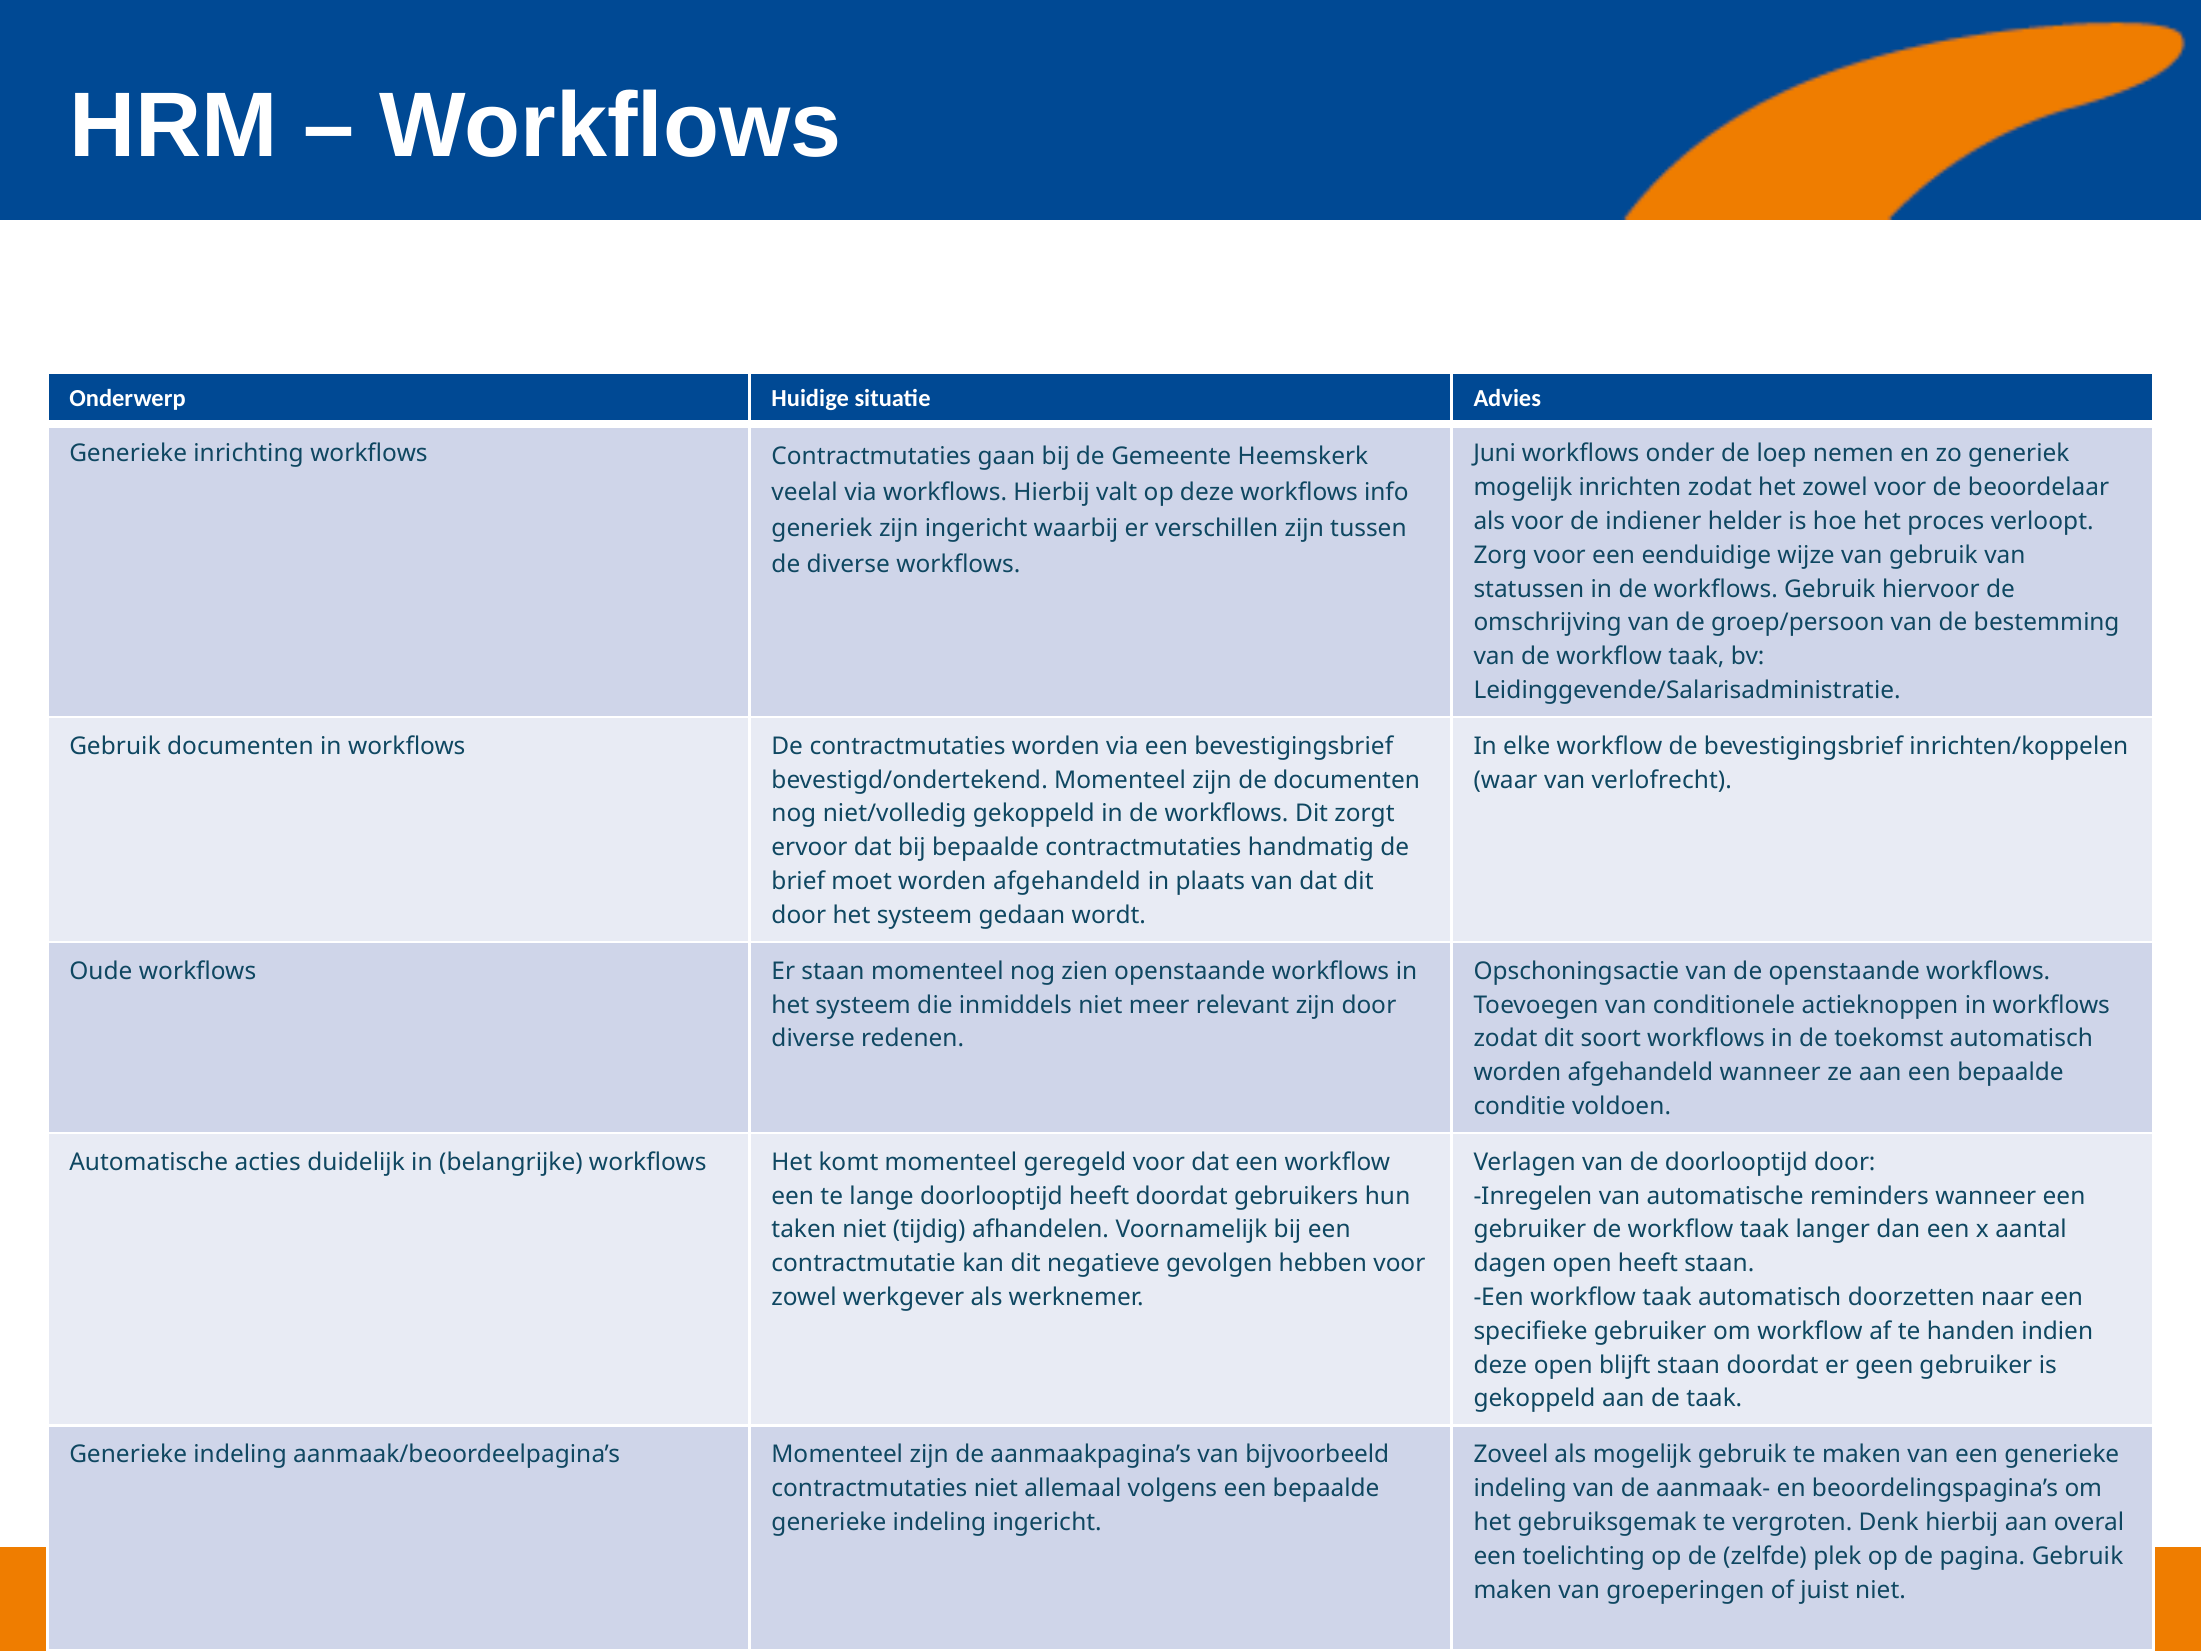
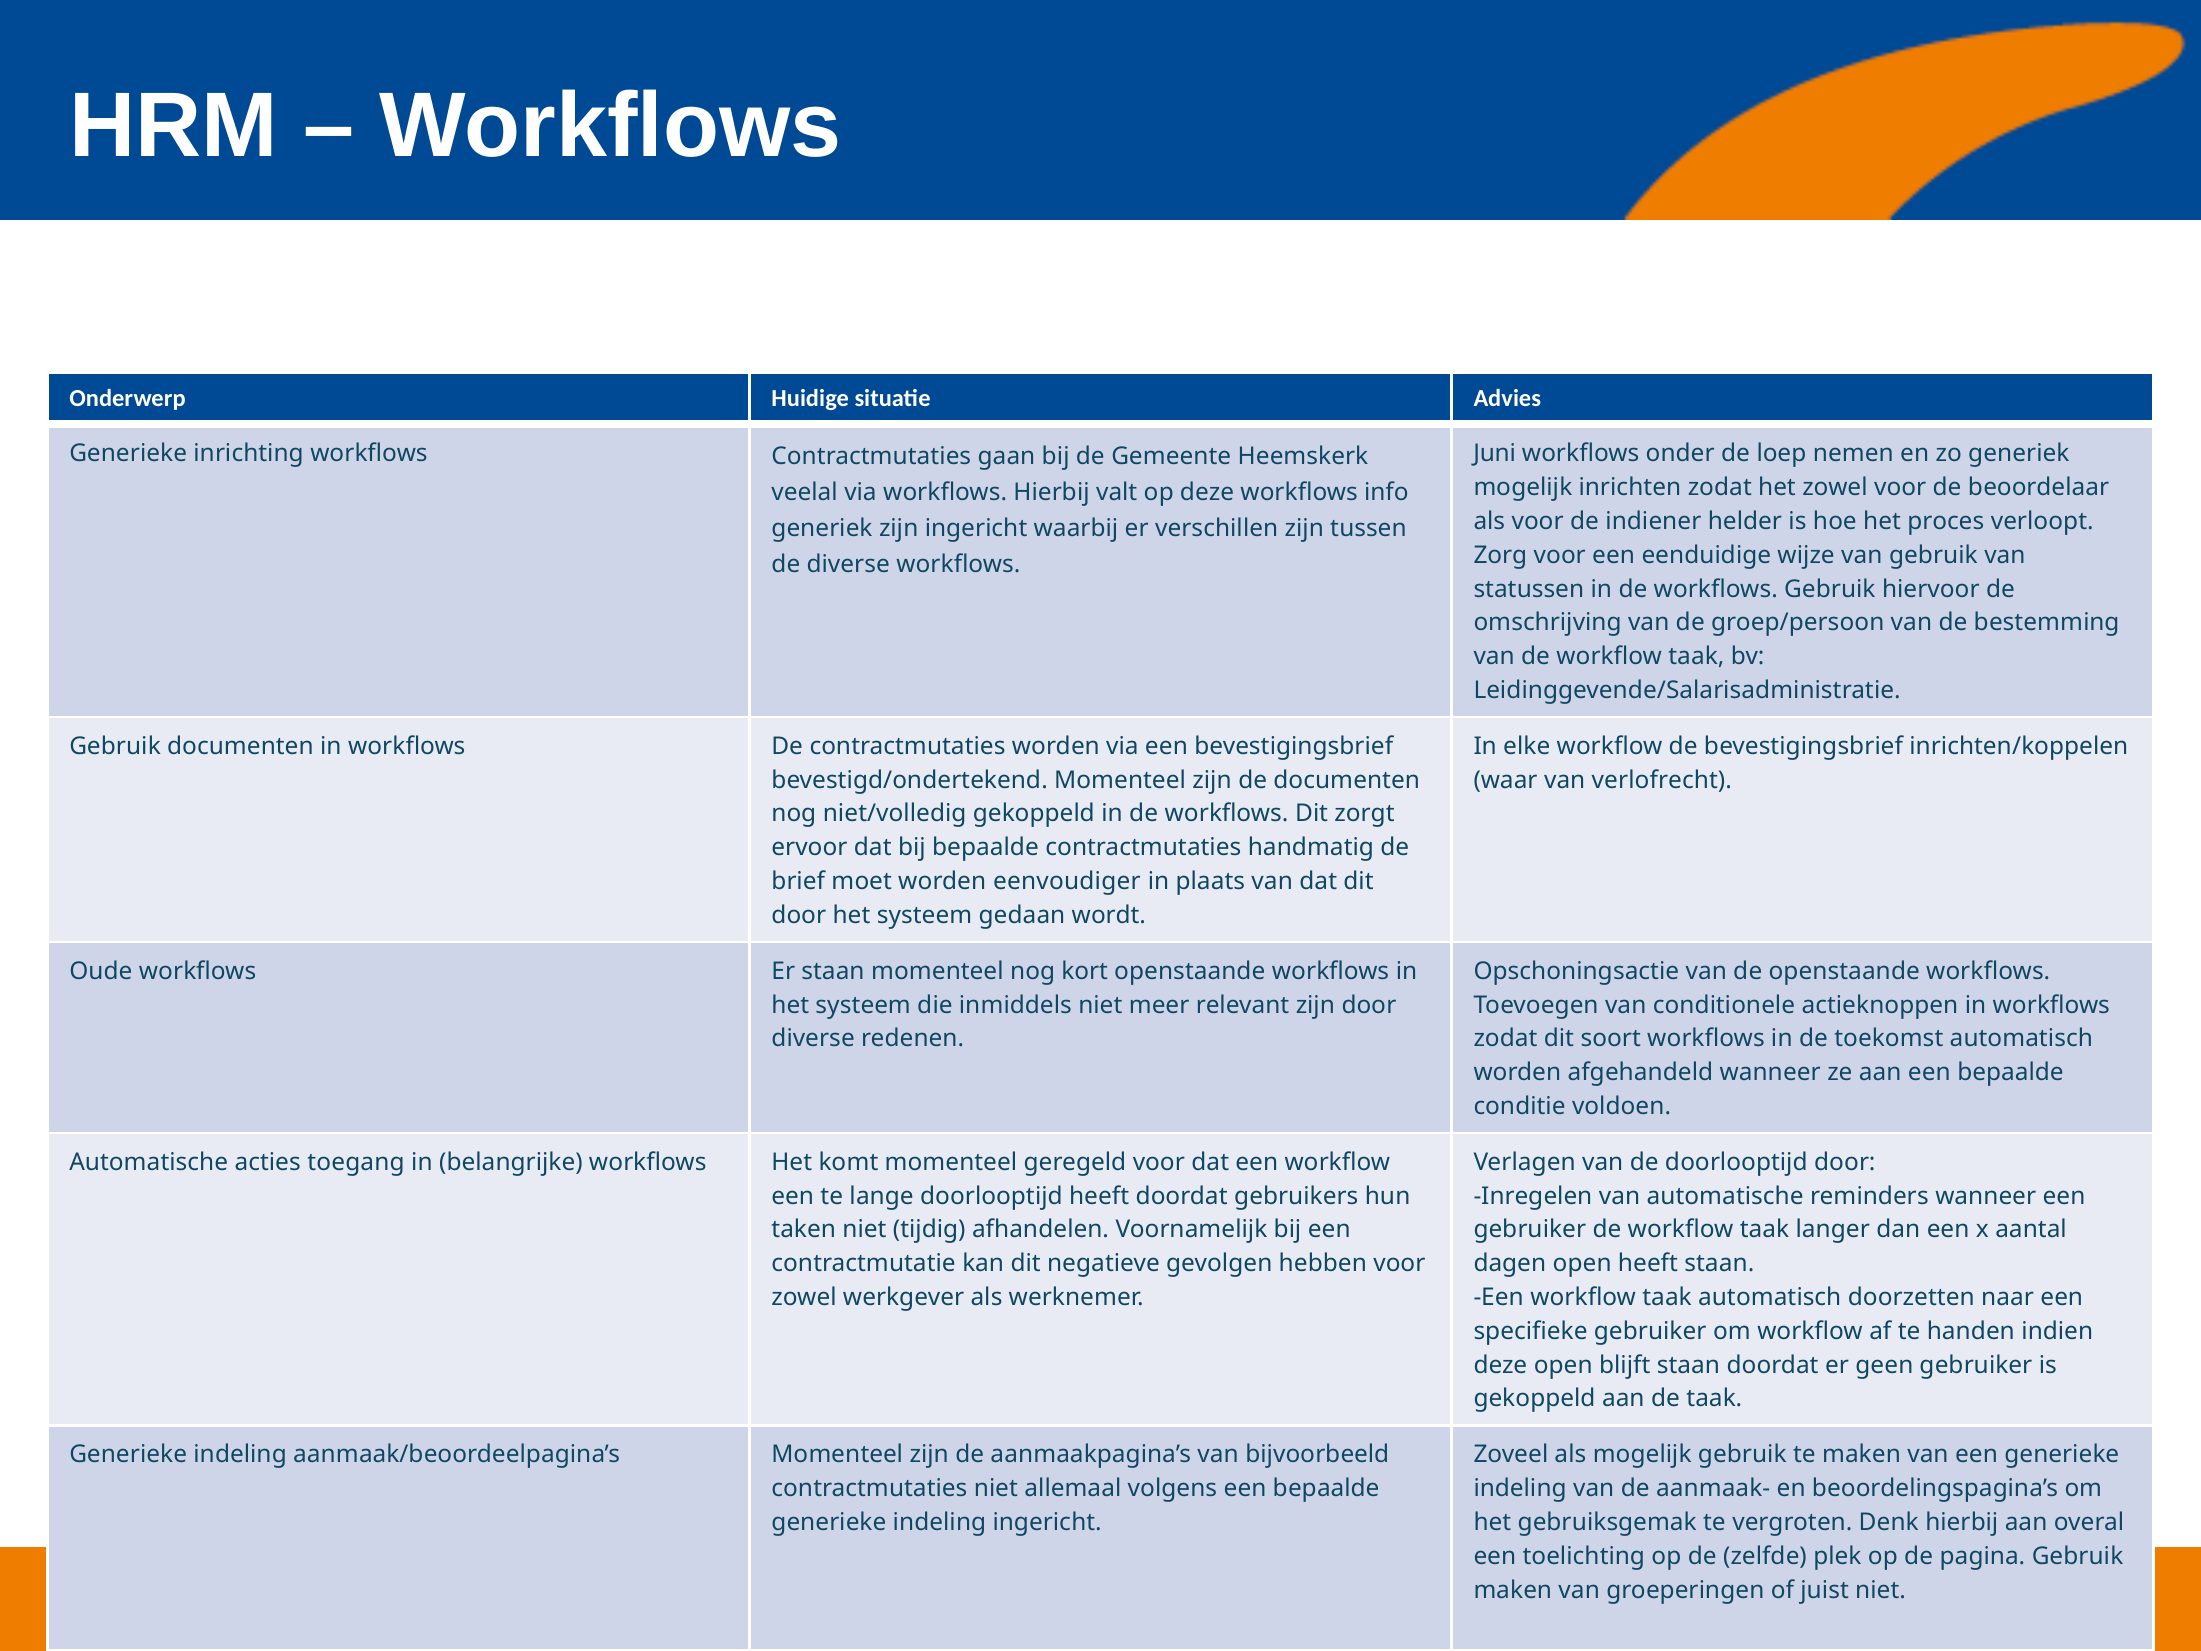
moet worden afgehandeld: afgehandeld -> eenvoudiger
zien: zien -> kort
duidelijk: duidelijk -> toegang
